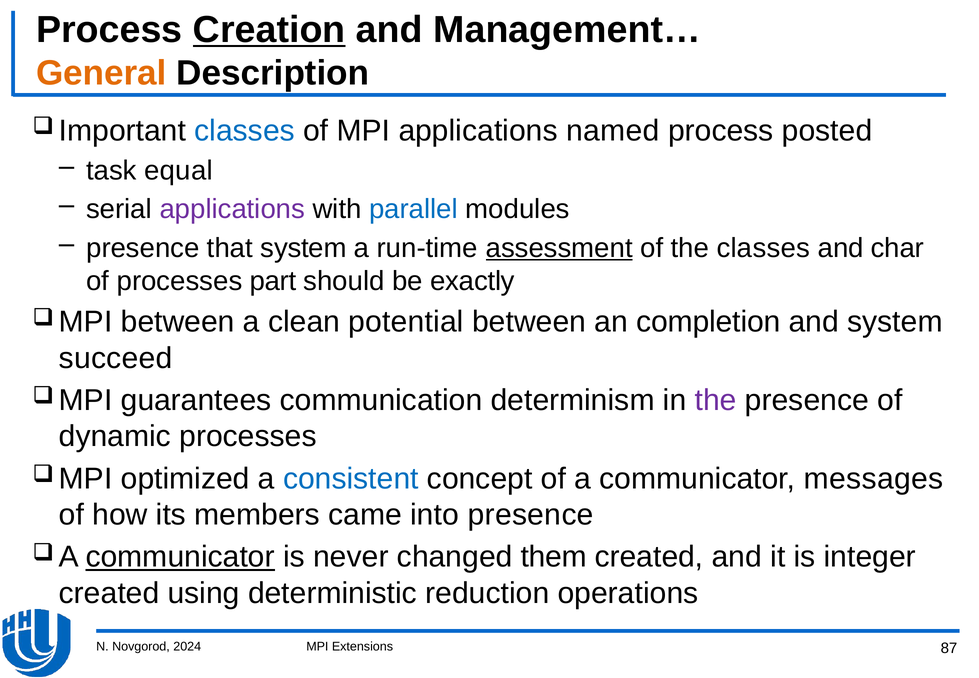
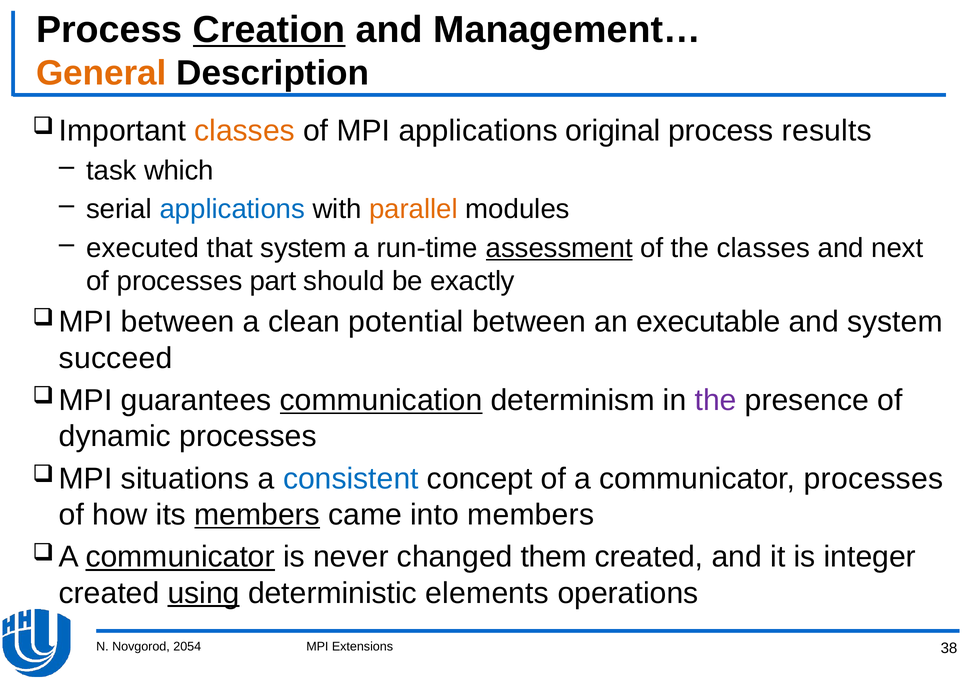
classes at (245, 131) colour: blue -> orange
named: named -> original
posted: posted -> results
equal: equal -> which
applications at (232, 209) colour: purple -> blue
parallel colour: blue -> orange
presence at (143, 248): presence -> executed
char: char -> next
completion: completion -> executable
communication underline: none -> present
optimized: optimized -> situations
communicator messages: messages -> processes
members at (257, 515) underline: none -> present
into presence: presence -> members
using underline: none -> present
reduction: reduction -> elements
2024: 2024 -> 2054
87: 87 -> 38
